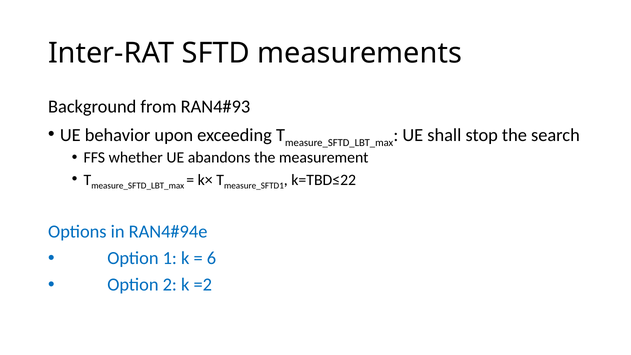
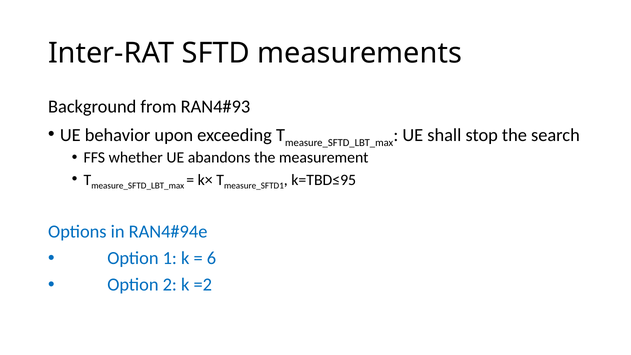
k=TBD≤22: k=TBD≤22 -> k=TBD≤95
